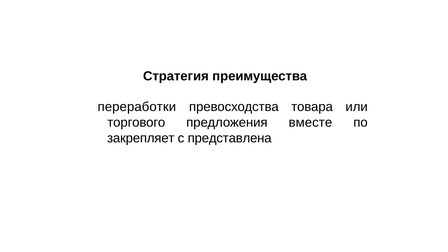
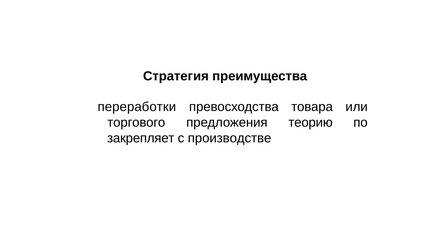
вместе: вместе -> теорию
представлена: представлена -> производстве
